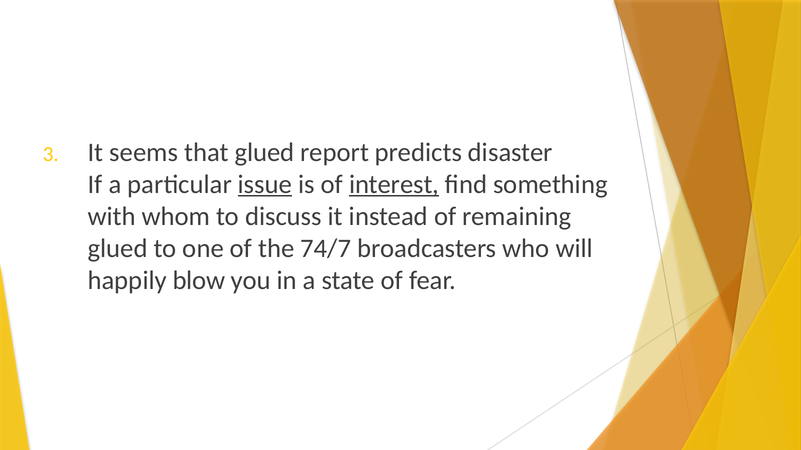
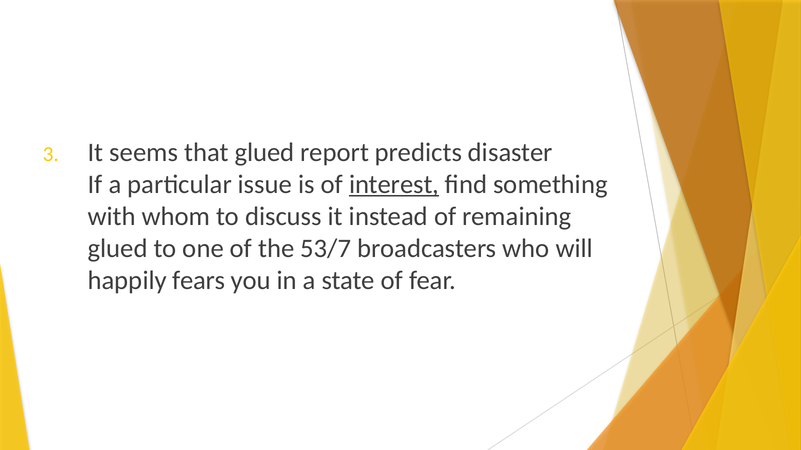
issue underline: present -> none
74/7: 74/7 -> 53/7
blow: blow -> fears
